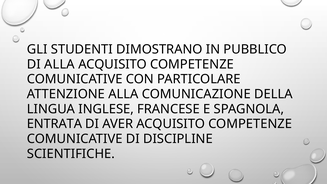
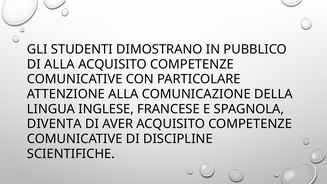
ENTRATA: ENTRATA -> DIVENTA
